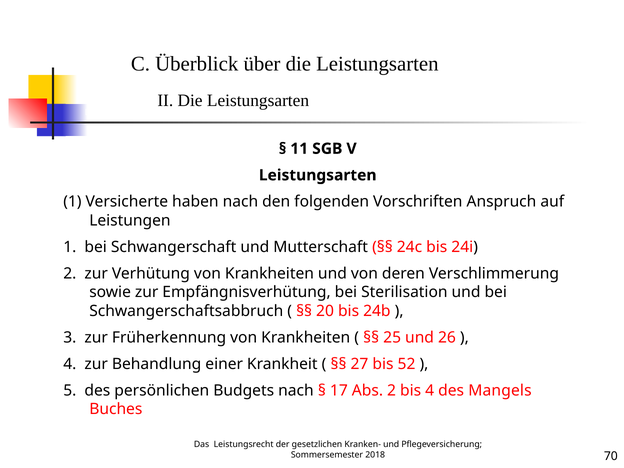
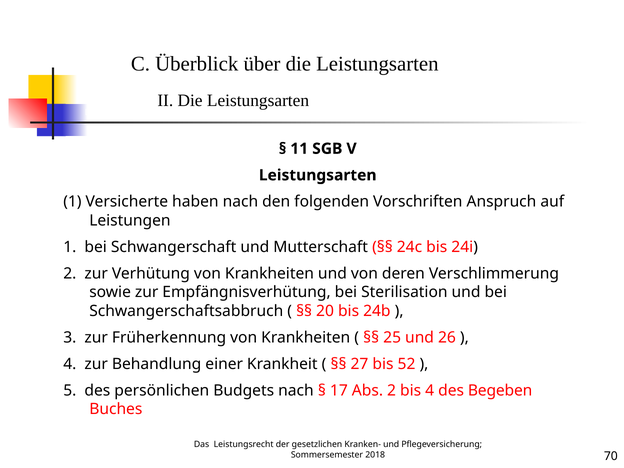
Mangels: Mangels -> Begeben
